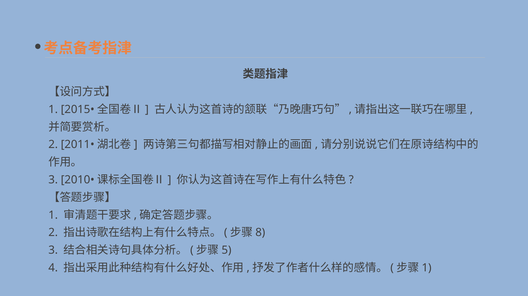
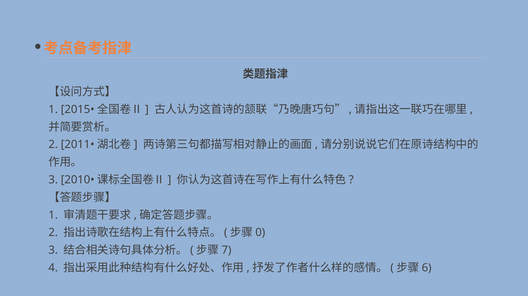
8: 8 -> 0
5: 5 -> 7
1 at (427, 268): 1 -> 6
